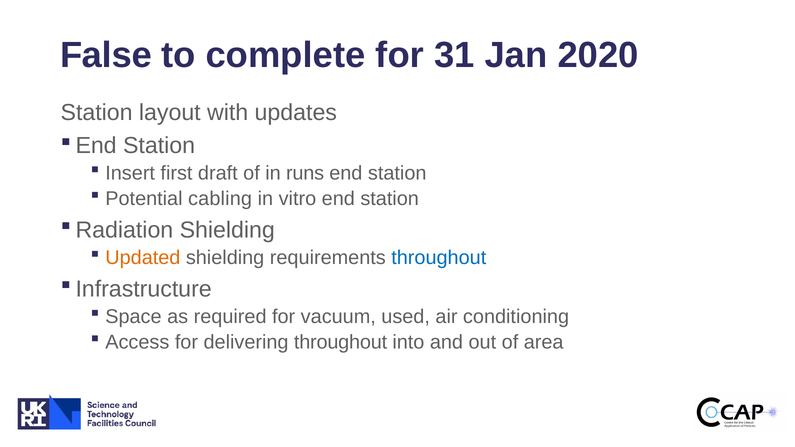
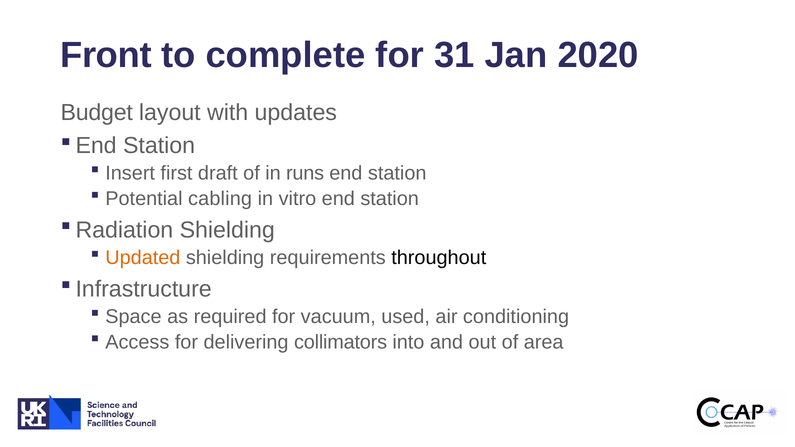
False: False -> Front
Station at (97, 113): Station -> Budget
throughout at (439, 258) colour: blue -> black
delivering throughout: throughout -> collimators
